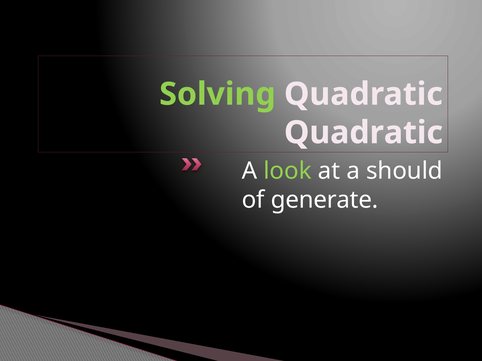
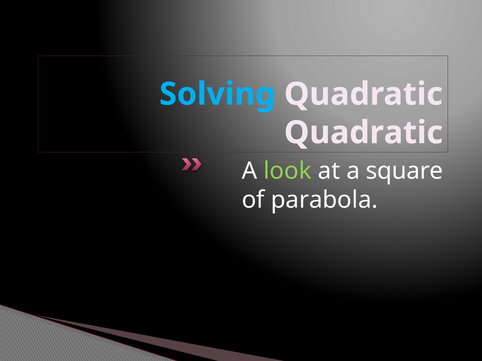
Solving colour: light green -> light blue
should: should -> square
generate: generate -> parabola
